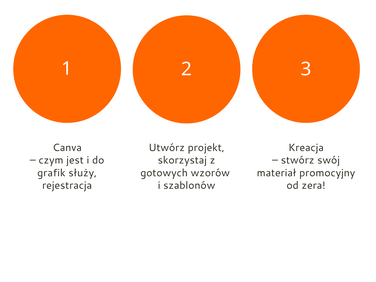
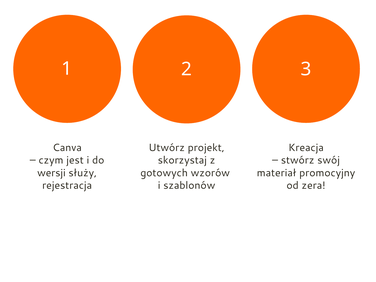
grafik: grafik -> wersji
